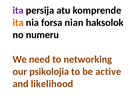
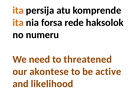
ita at (18, 10) colour: purple -> orange
nian: nian -> rede
networking: networking -> threatened
psikolojia: psikolojia -> akontese
